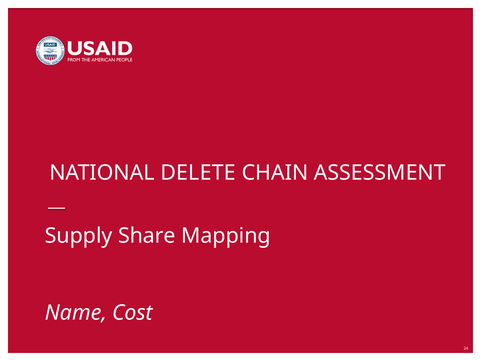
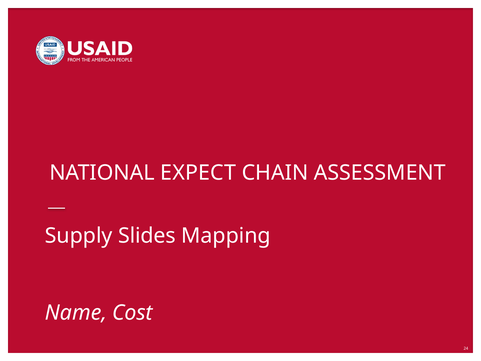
DELETE: DELETE -> EXPECT
Share: Share -> Slides
